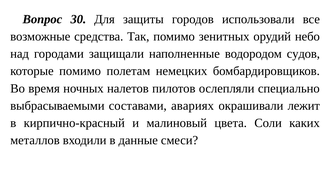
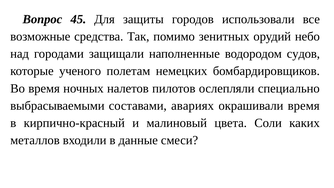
30: 30 -> 45
которые помимо: помимо -> ученого
окрашивали лежит: лежит -> время
